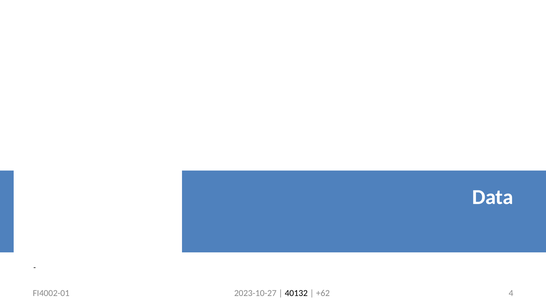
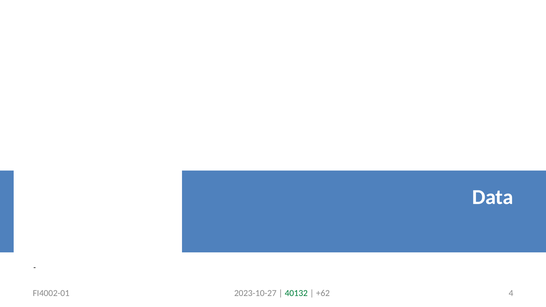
40132 colour: black -> green
